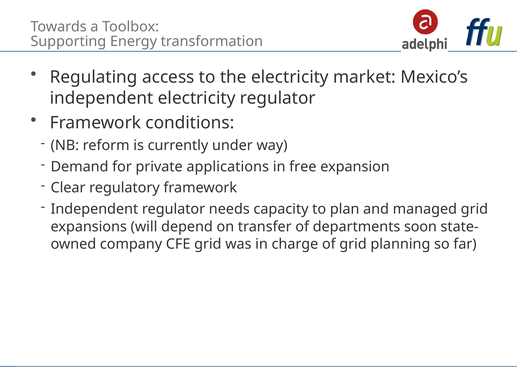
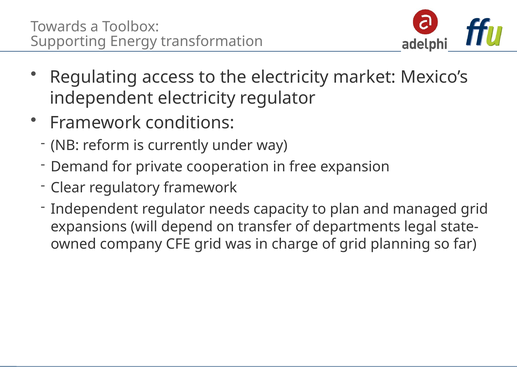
applications: applications -> cooperation
soon: soon -> legal
